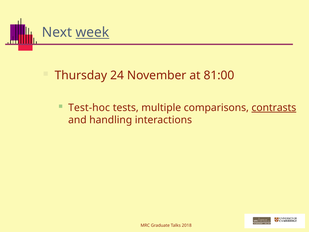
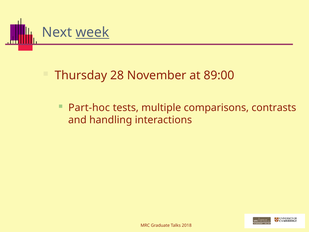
24: 24 -> 28
81:00: 81:00 -> 89:00
Test-hoc: Test-hoc -> Part-hoc
contrasts underline: present -> none
